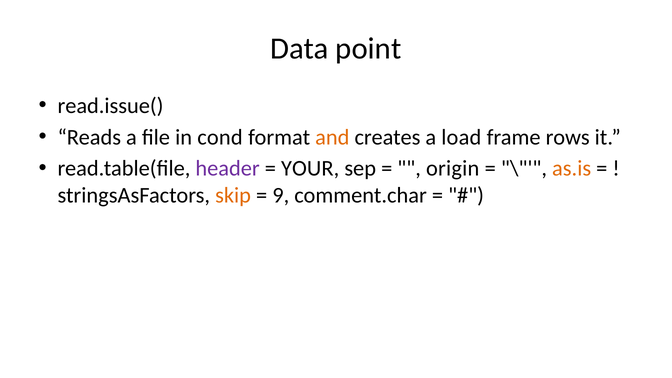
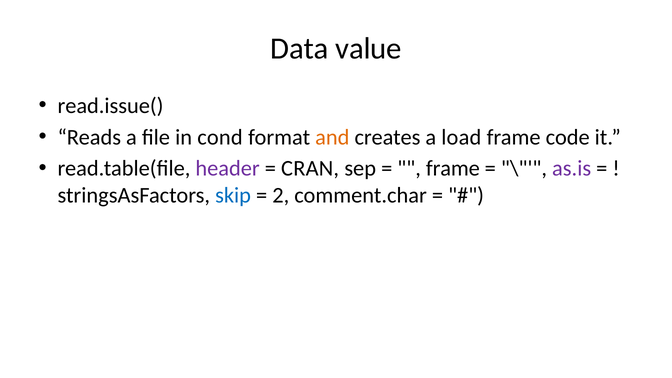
point: point -> value
rows: rows -> code
YOUR: YOUR -> CRAN
origin at (453, 169): origin -> frame
as.is colour: orange -> purple
skip colour: orange -> blue
9: 9 -> 2
